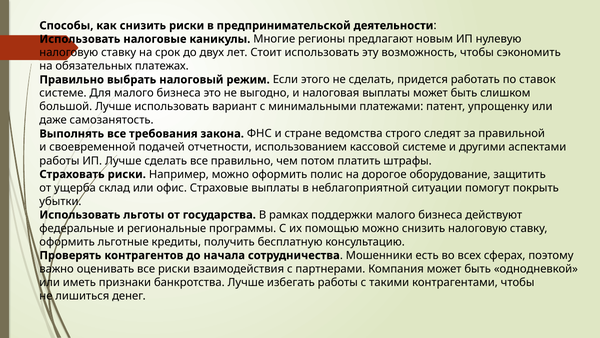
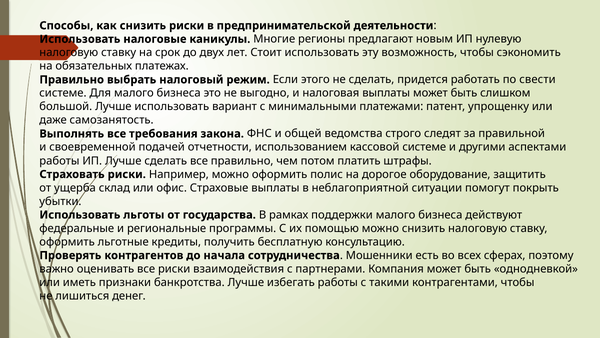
ставок: ставок -> свести
стране: стране -> общей
